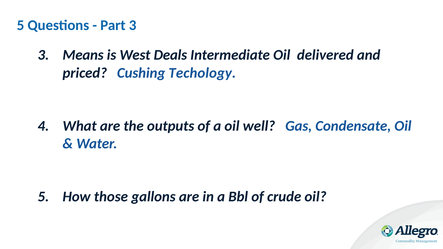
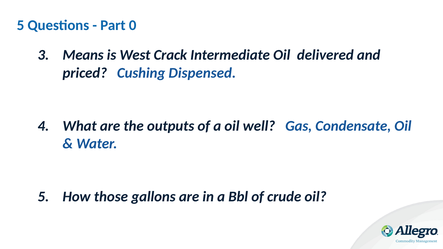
Part 3: 3 -> 0
Deals: Deals -> Crack
Techology: Techology -> Dispensed
